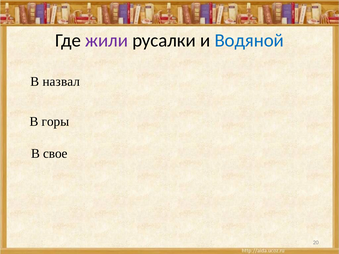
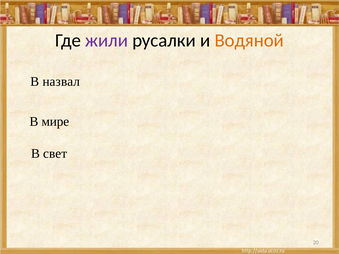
Водяной colour: blue -> orange
горы: горы -> мире
свое: свое -> свет
